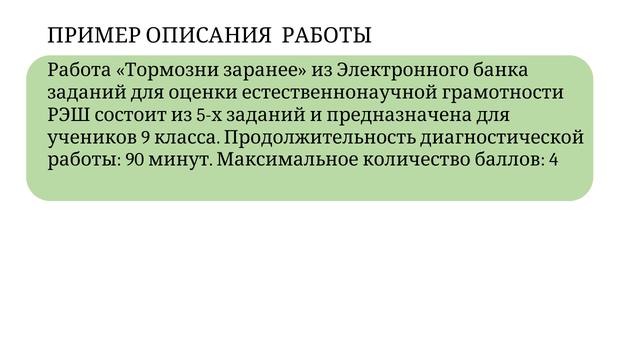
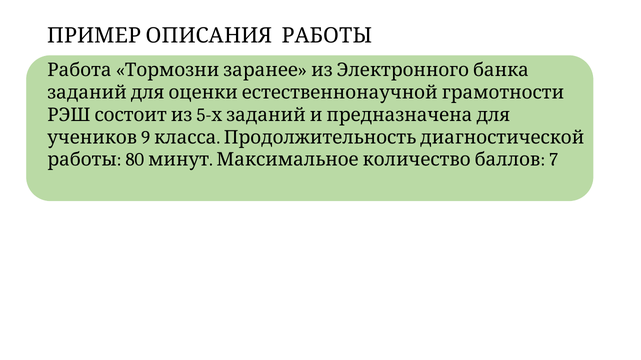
90: 90 -> 80
4: 4 -> 7
